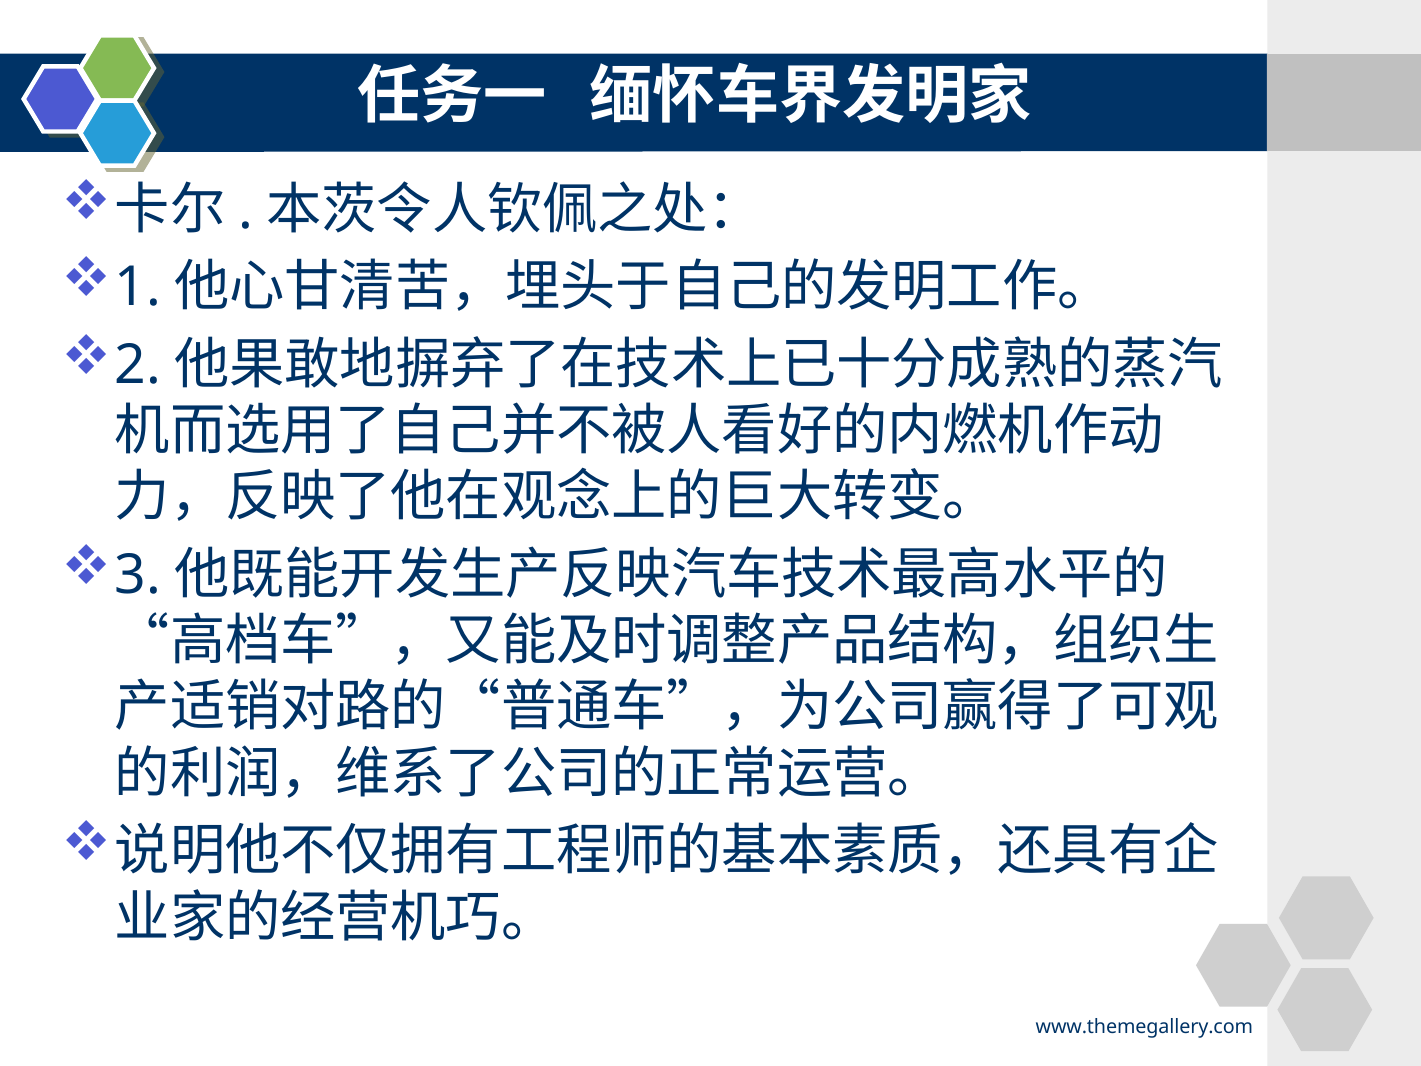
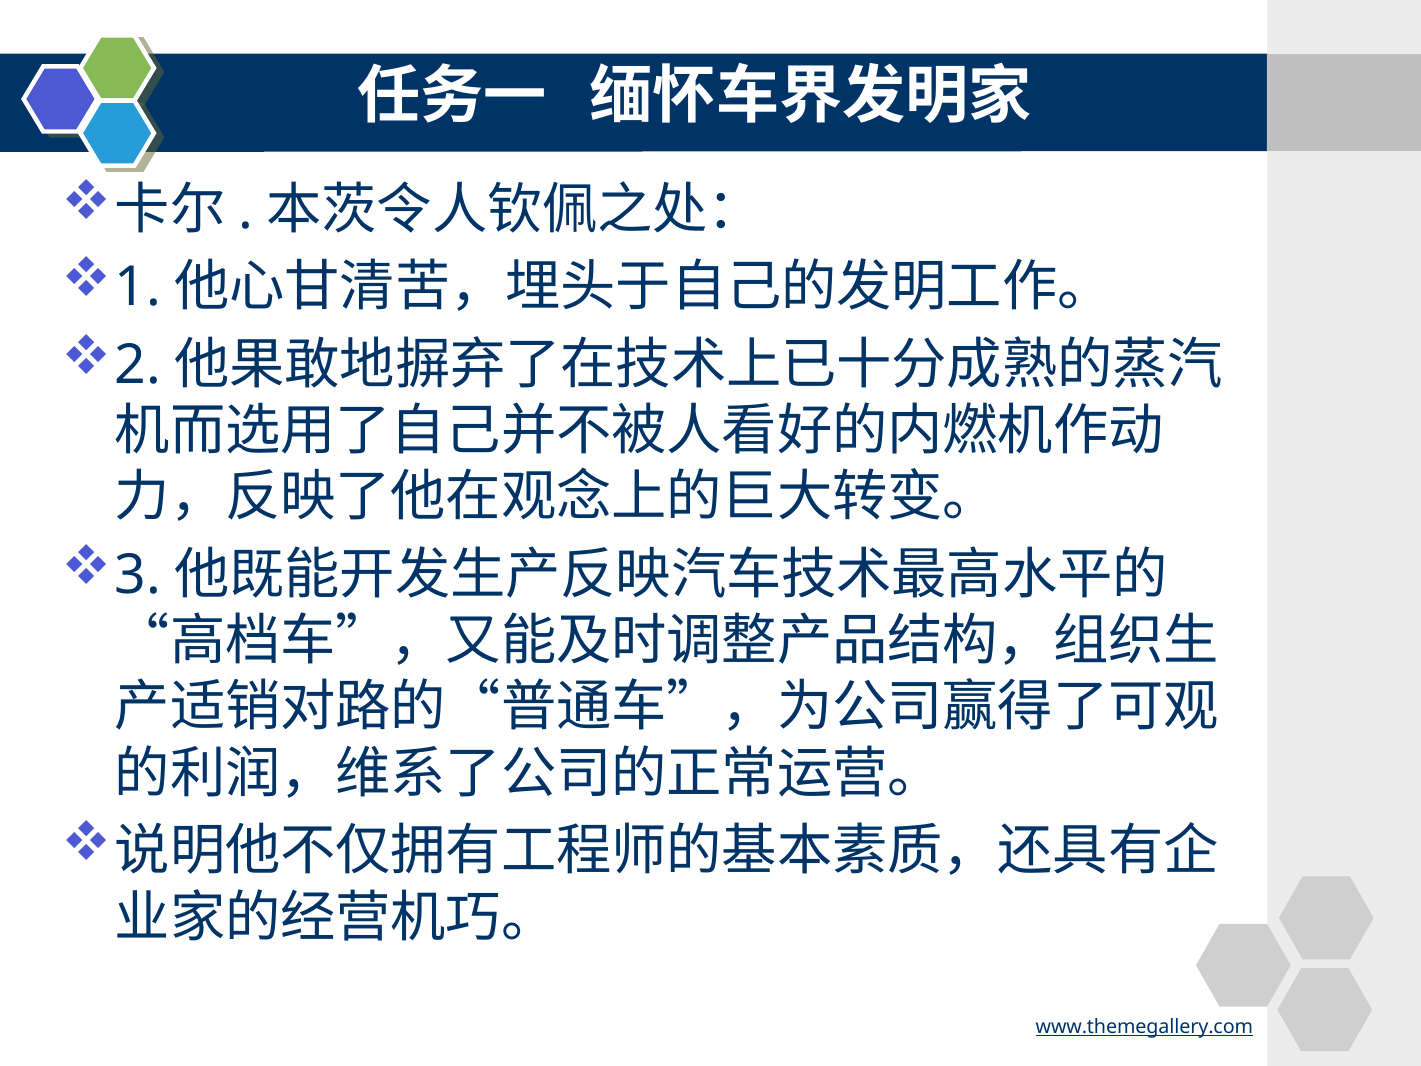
www.themegallery.com underline: none -> present
